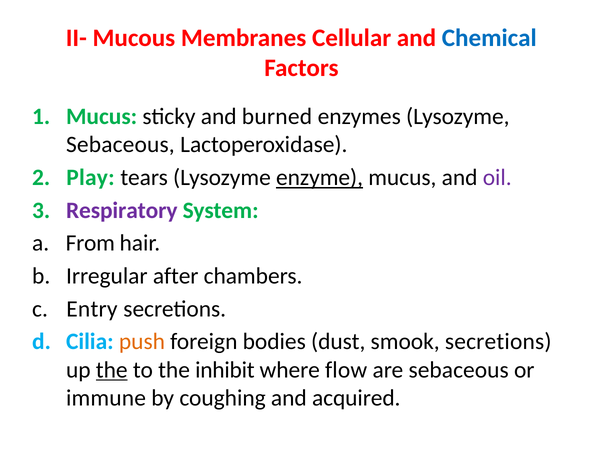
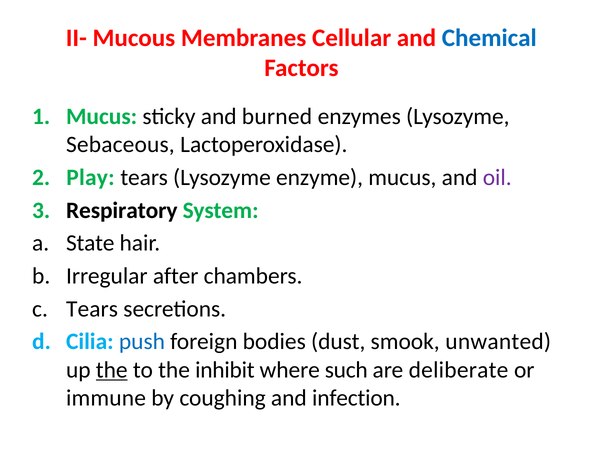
enzyme underline: present -> none
Respiratory colour: purple -> black
From: From -> State
Entry at (92, 309): Entry -> Tears
push colour: orange -> blue
smook secretions: secretions -> unwanted
flow: flow -> such
are sebaceous: sebaceous -> deliberate
acquired: acquired -> infection
